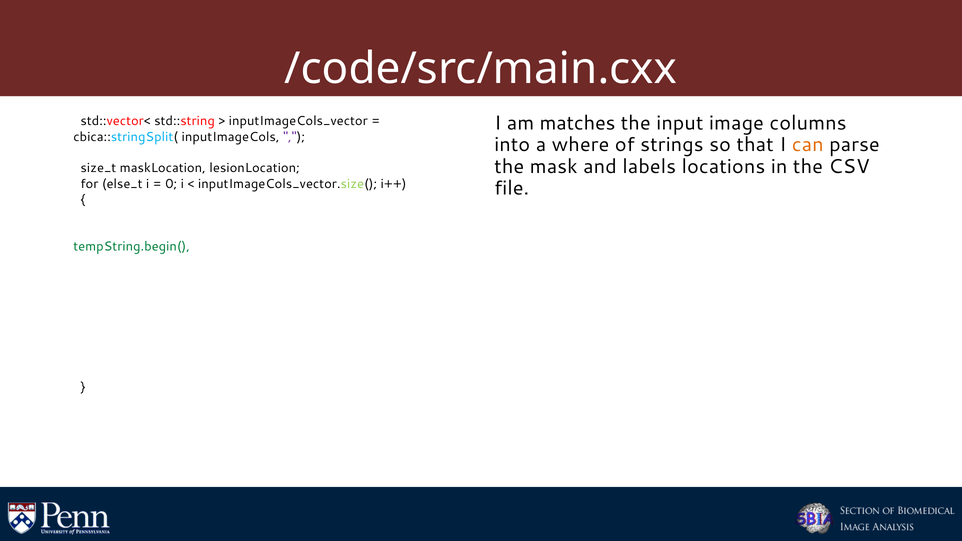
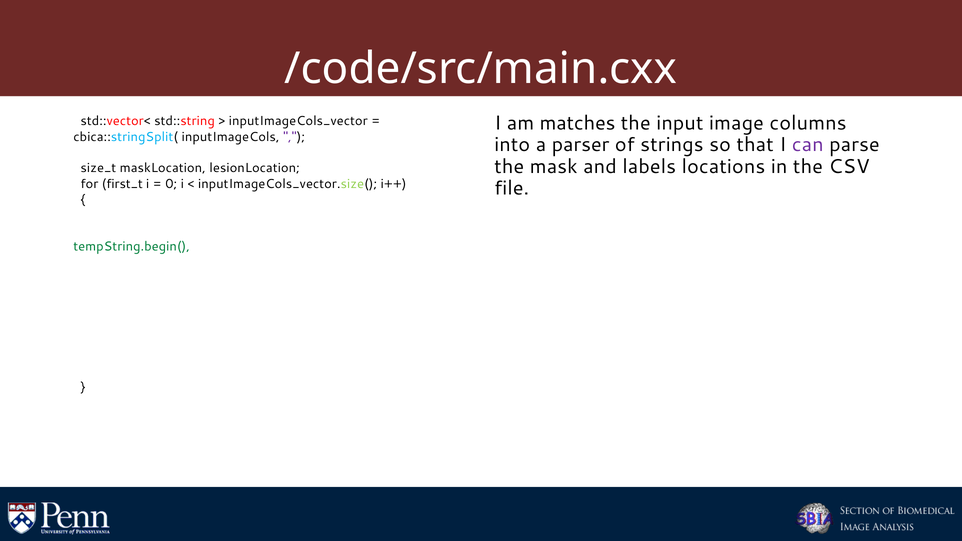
where: where -> parser
can colour: orange -> purple
else_t: else_t -> first_t
